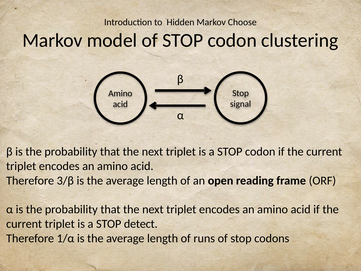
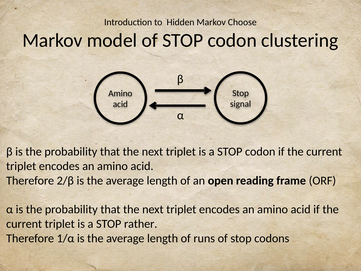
3/β: 3/β -> 2/β
detect: detect -> rather
